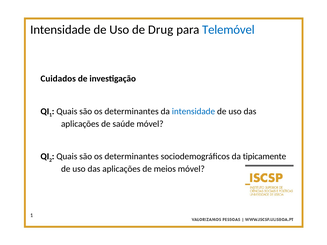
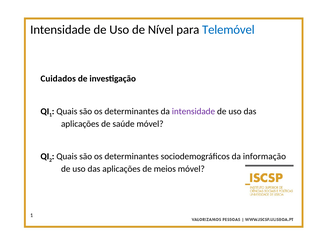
Drug: Drug -> Nível
intensidade at (193, 112) colour: blue -> purple
tipicamente: tipicamente -> informação
